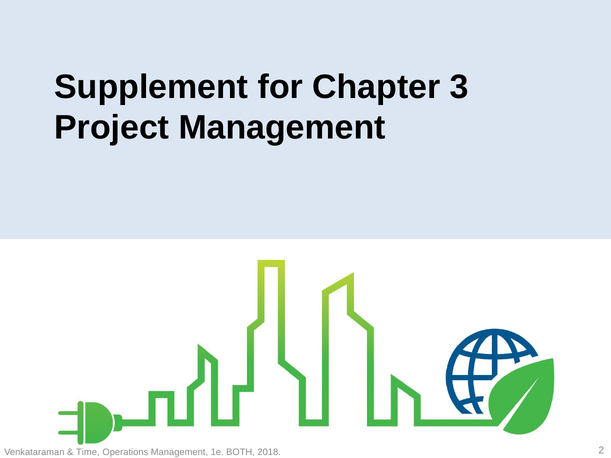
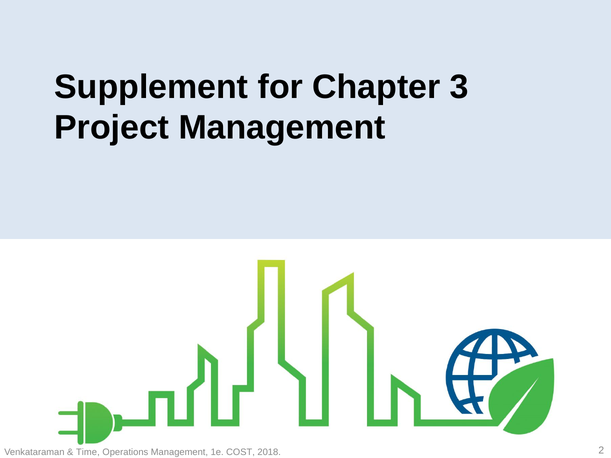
BOTH: BOTH -> COST
